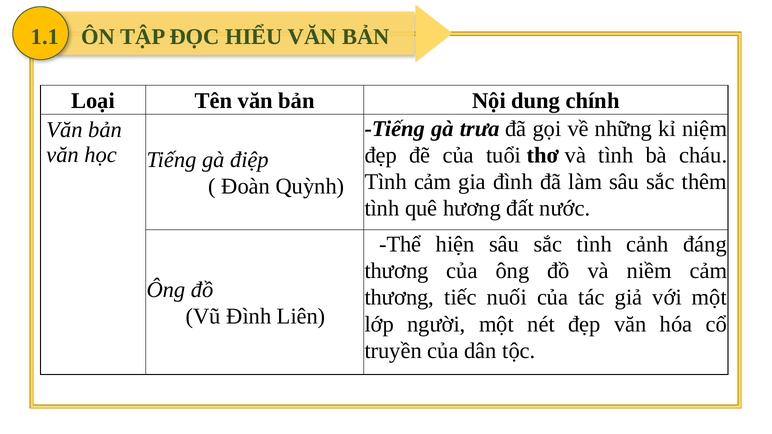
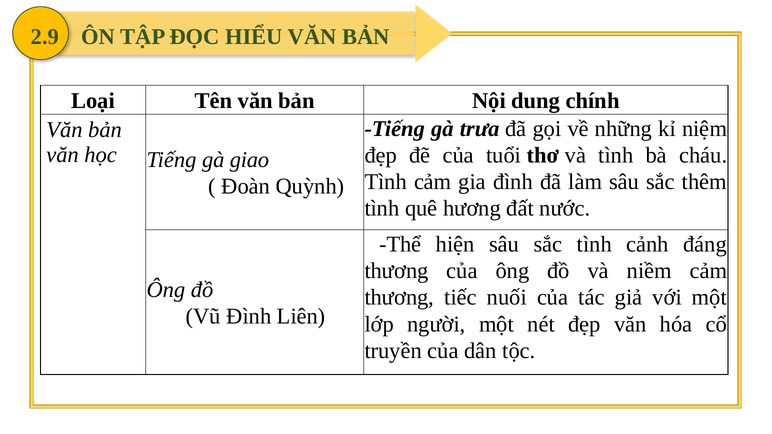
1.1: 1.1 -> 2.9
điệp: điệp -> giao
